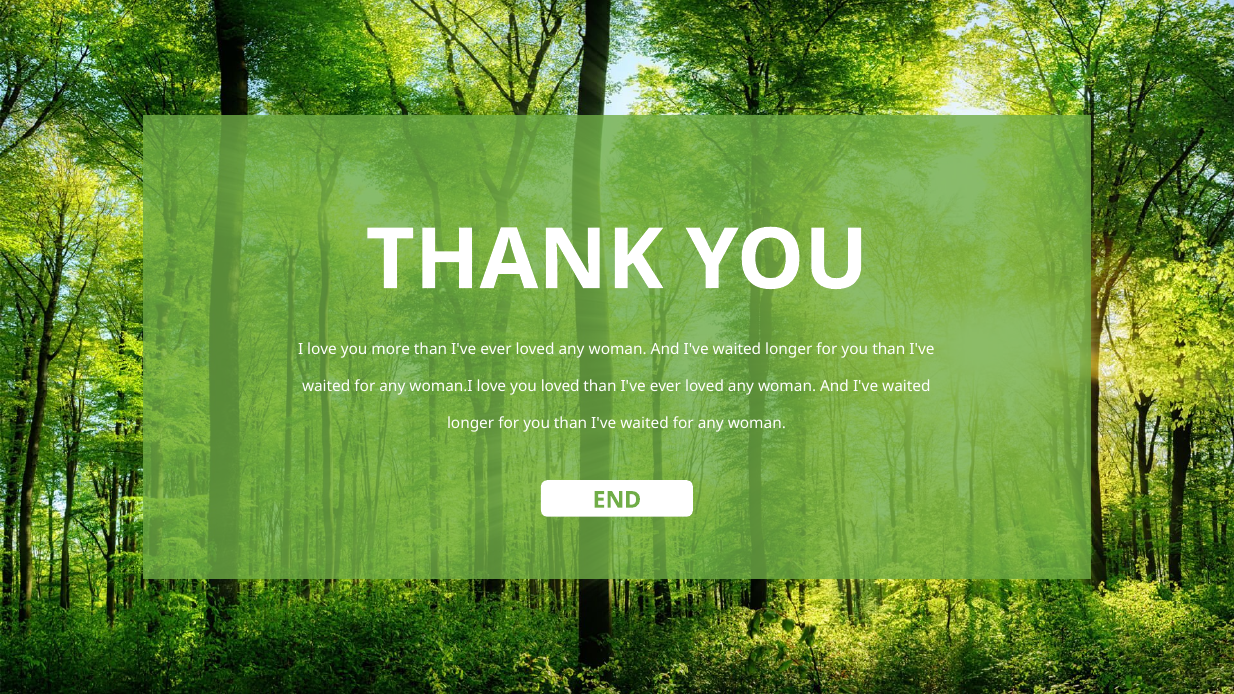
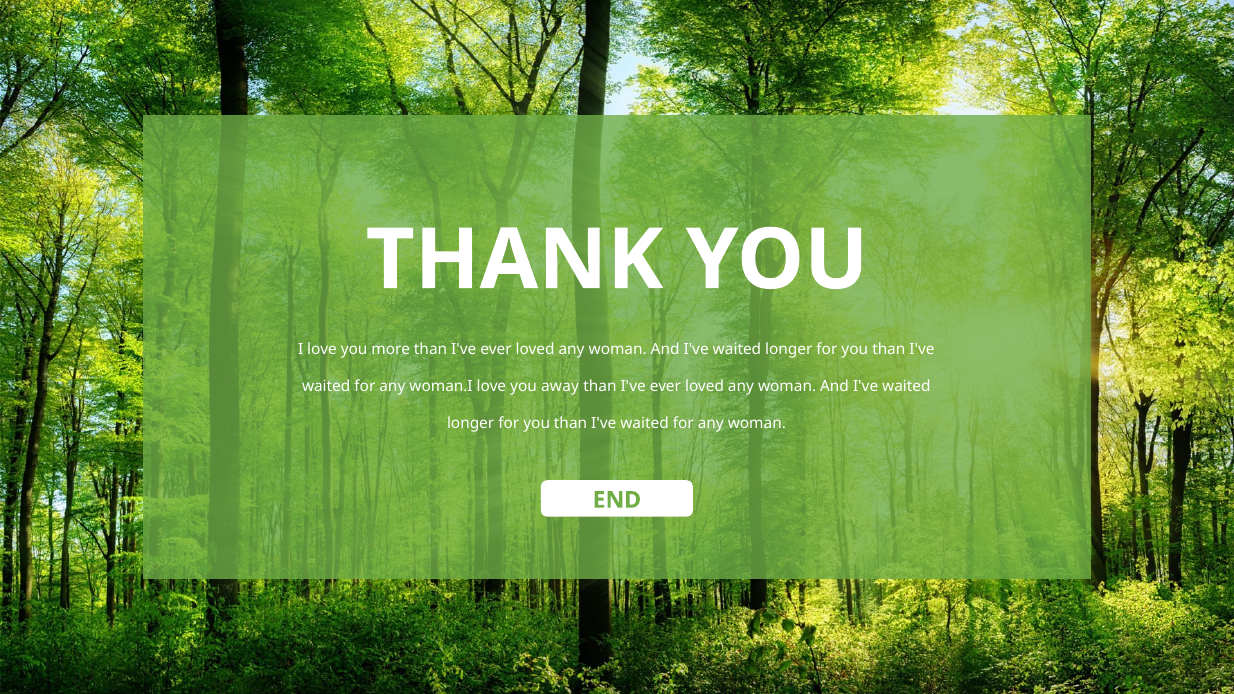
you loved: loved -> away
